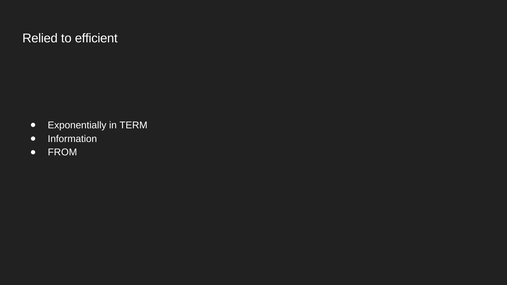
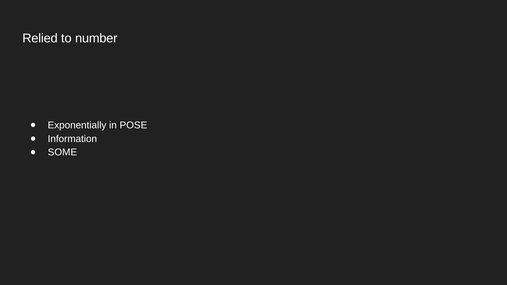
efficient: efficient -> number
TERM: TERM -> POSE
FROM: FROM -> SOME
